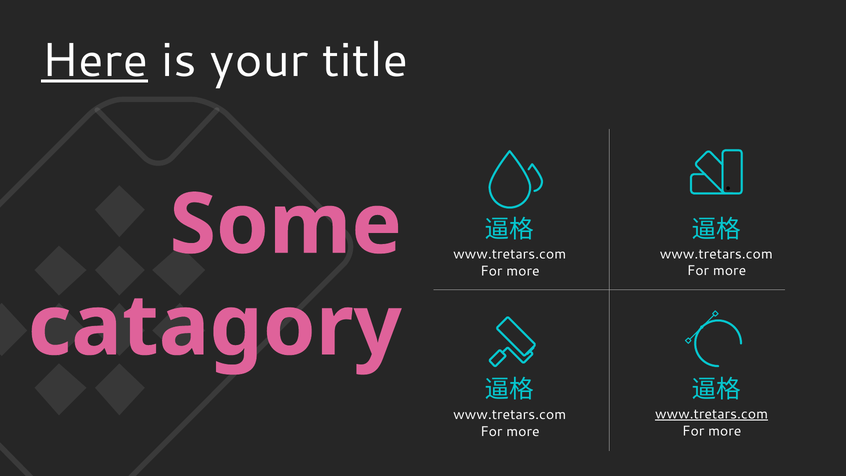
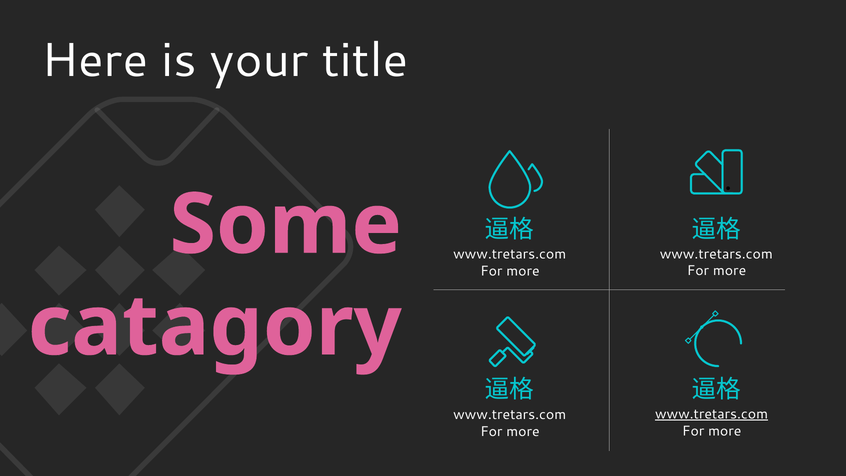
Here underline: present -> none
